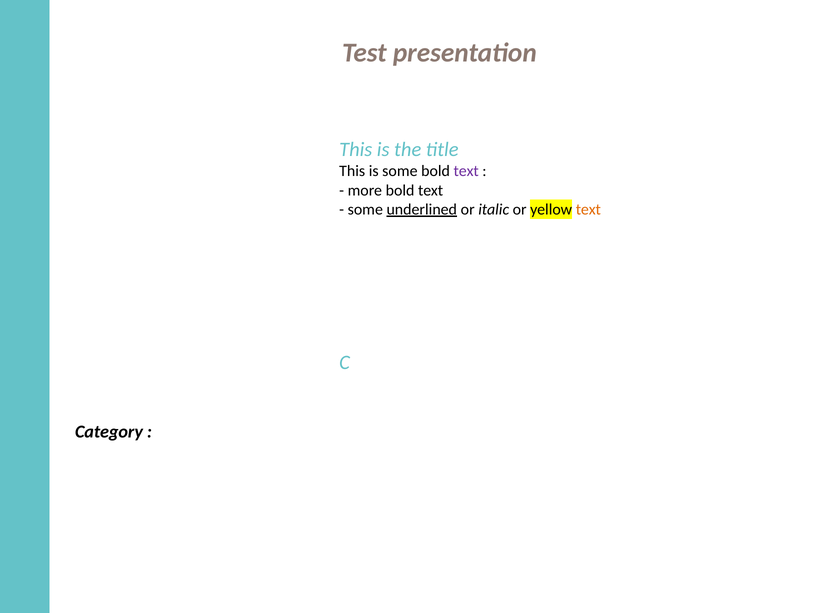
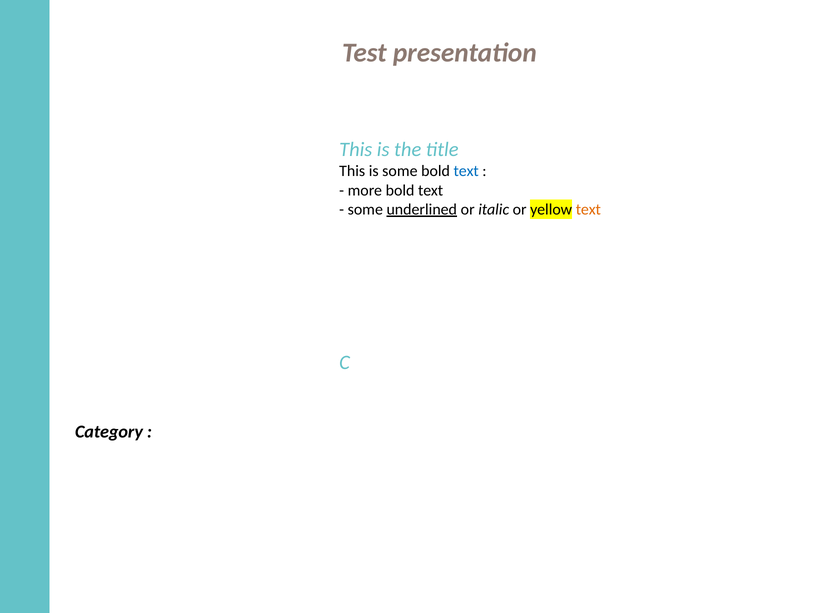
text at (466, 171) colour: purple -> blue
